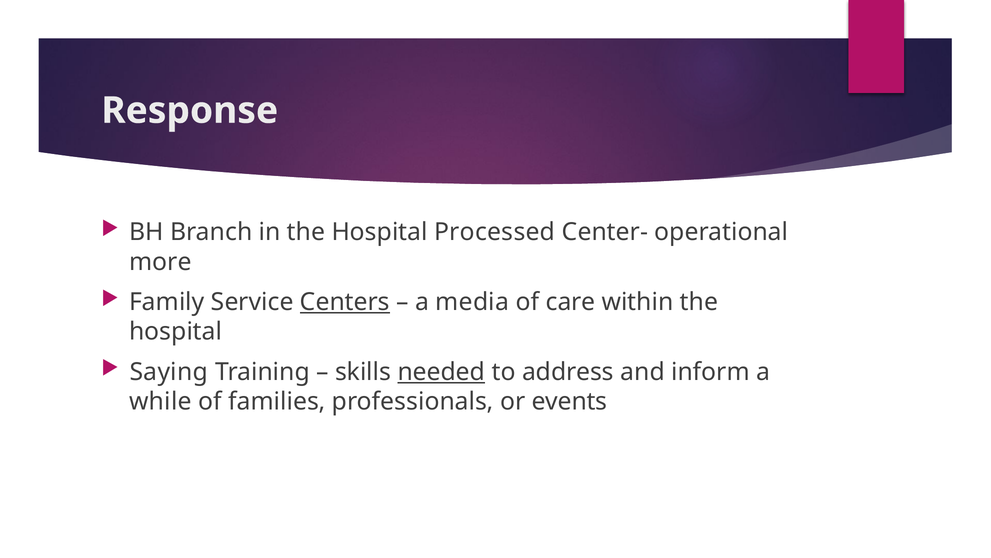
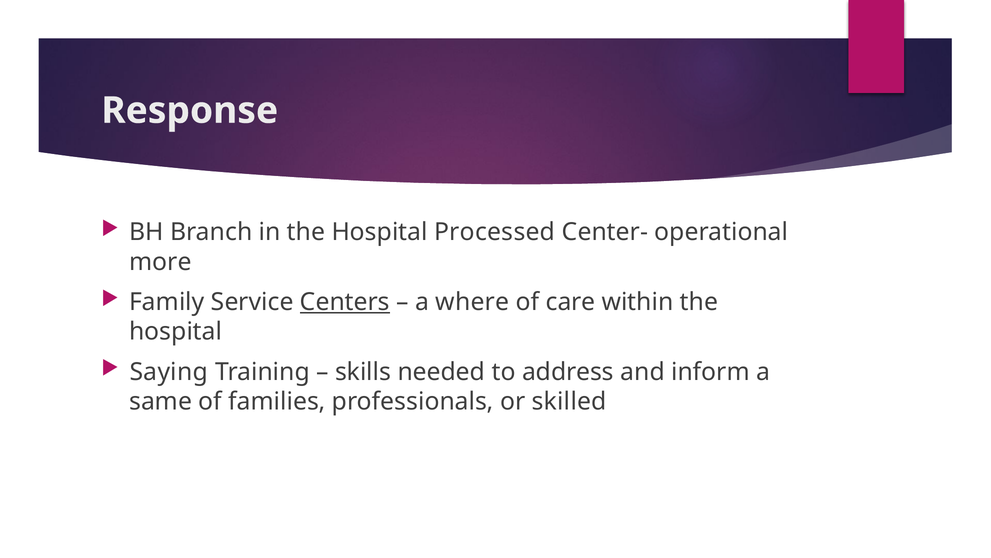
media: media -> where
needed underline: present -> none
while: while -> same
events: events -> skilled
